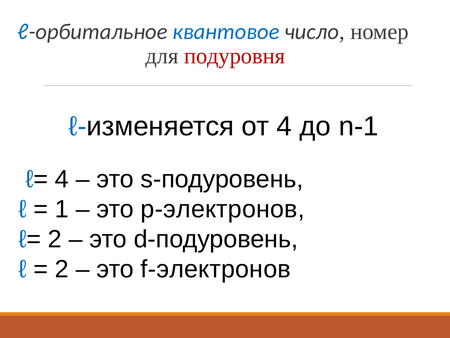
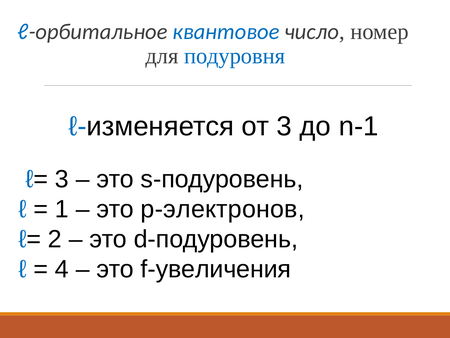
подуровня colour: red -> blue
от 4: 4 -> 3
ℓ= 4: 4 -> 3
2 at (62, 269): 2 -> 4
f-электронов: f-электронов -> f-увеличения
